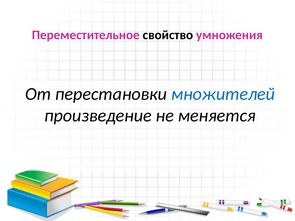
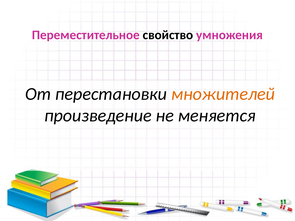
множителей colour: blue -> orange
